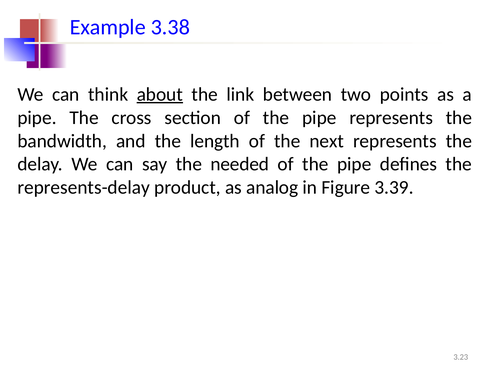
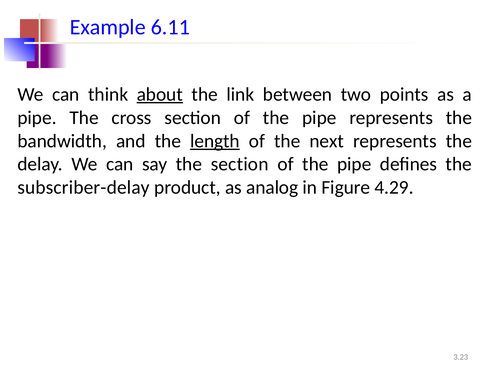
3.38: 3.38 -> 6.11
length underline: none -> present
the needed: needed -> section
represents-delay: represents-delay -> subscriber-delay
3.39: 3.39 -> 4.29
